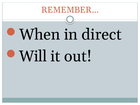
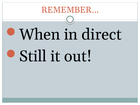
Will: Will -> Still
